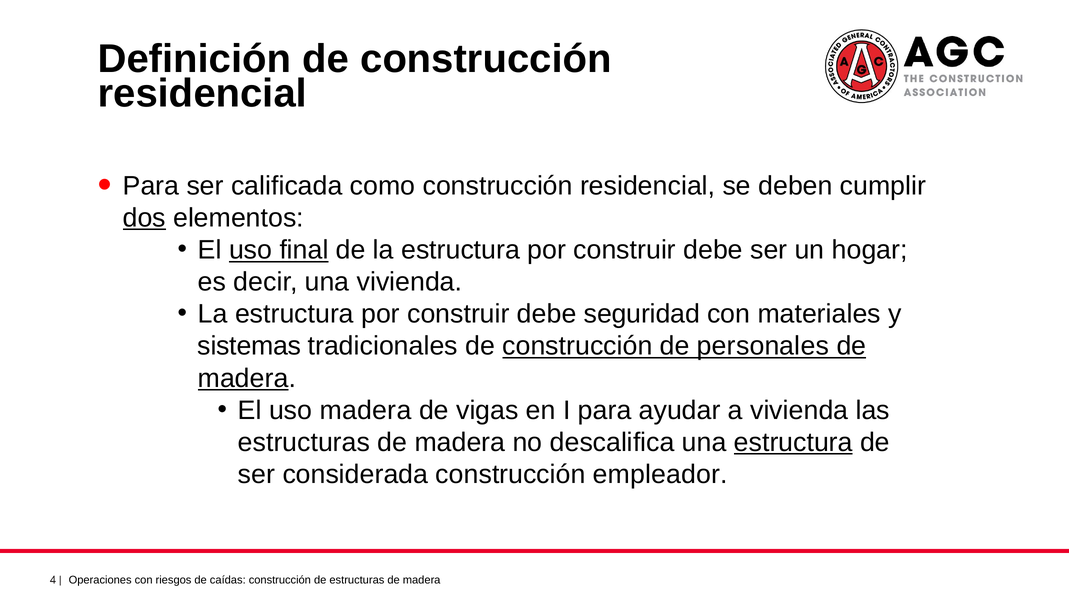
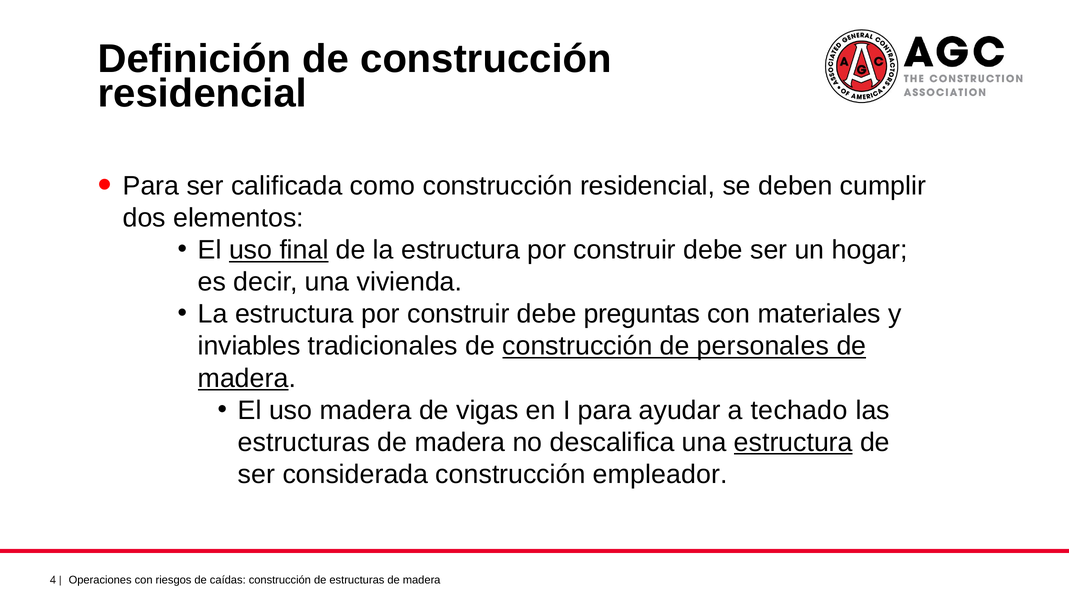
dos underline: present -> none
seguridad: seguridad -> preguntas
sistemas: sistemas -> inviables
a vivienda: vivienda -> techado
